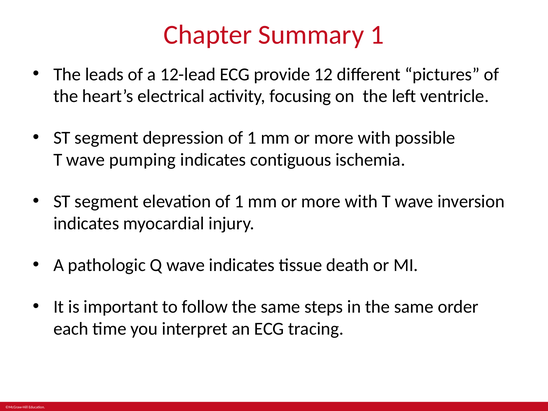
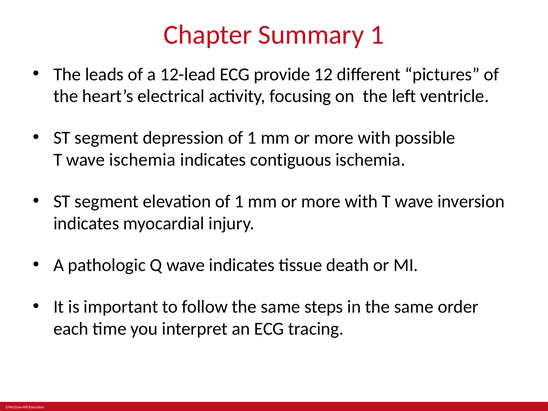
wave pumping: pumping -> ischemia
